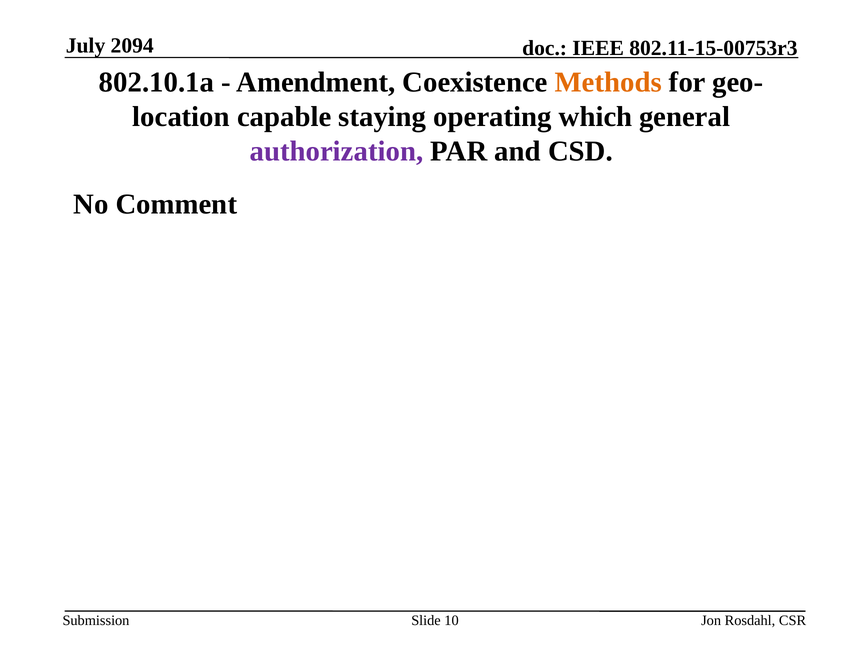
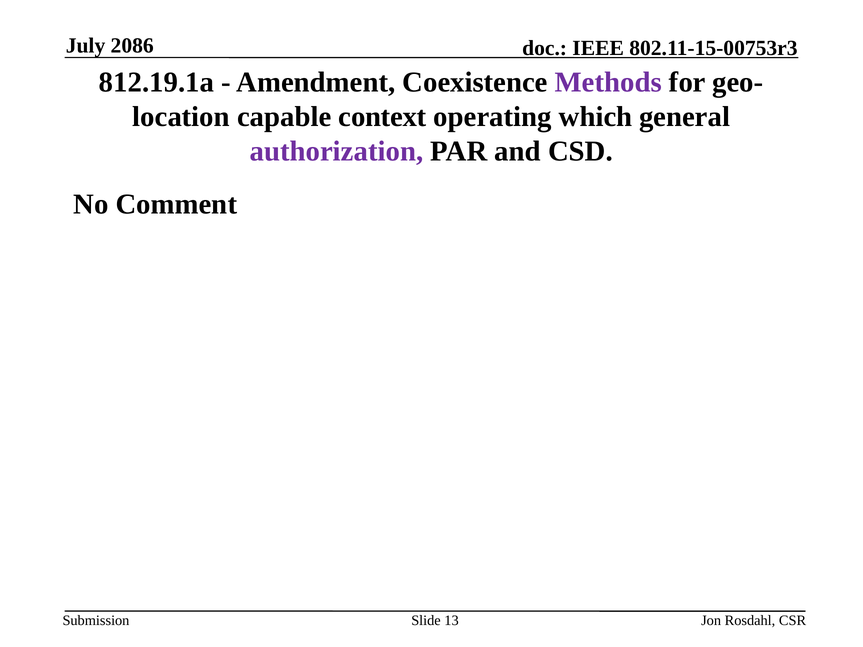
2094: 2094 -> 2086
802.10.1a: 802.10.1a -> 812.19.1a
Methods colour: orange -> purple
staying: staying -> context
10: 10 -> 13
